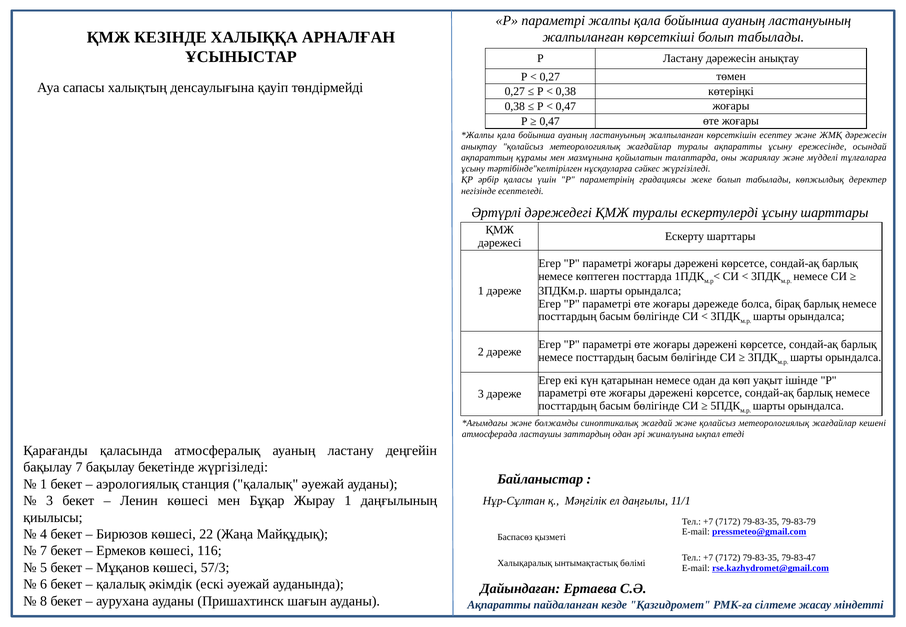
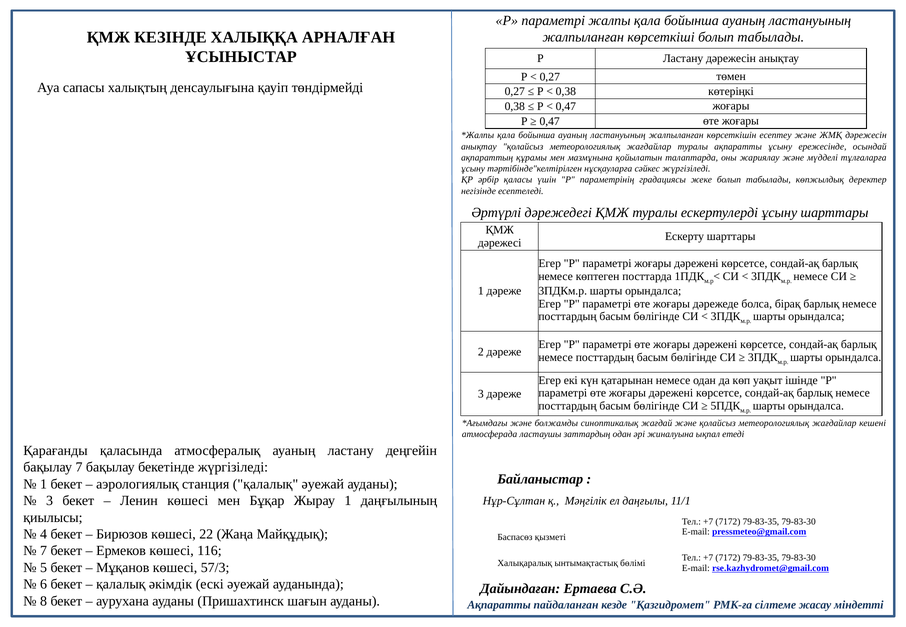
79-83-79 at (799, 522): 79-83-79 -> 79-83-30
79-83-47 at (799, 558): 79-83-47 -> 79-83-30
